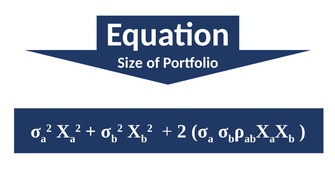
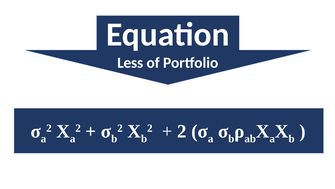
Size: Size -> Less
